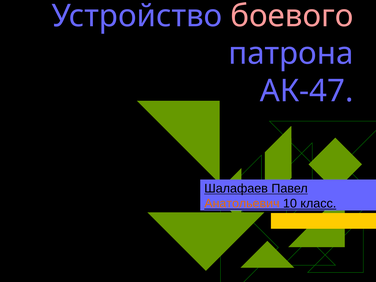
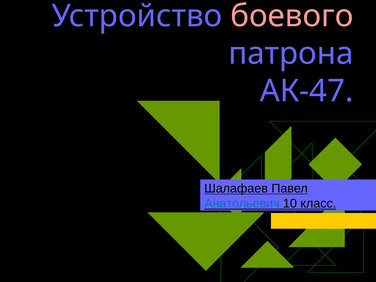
Анатольевич colour: orange -> blue
